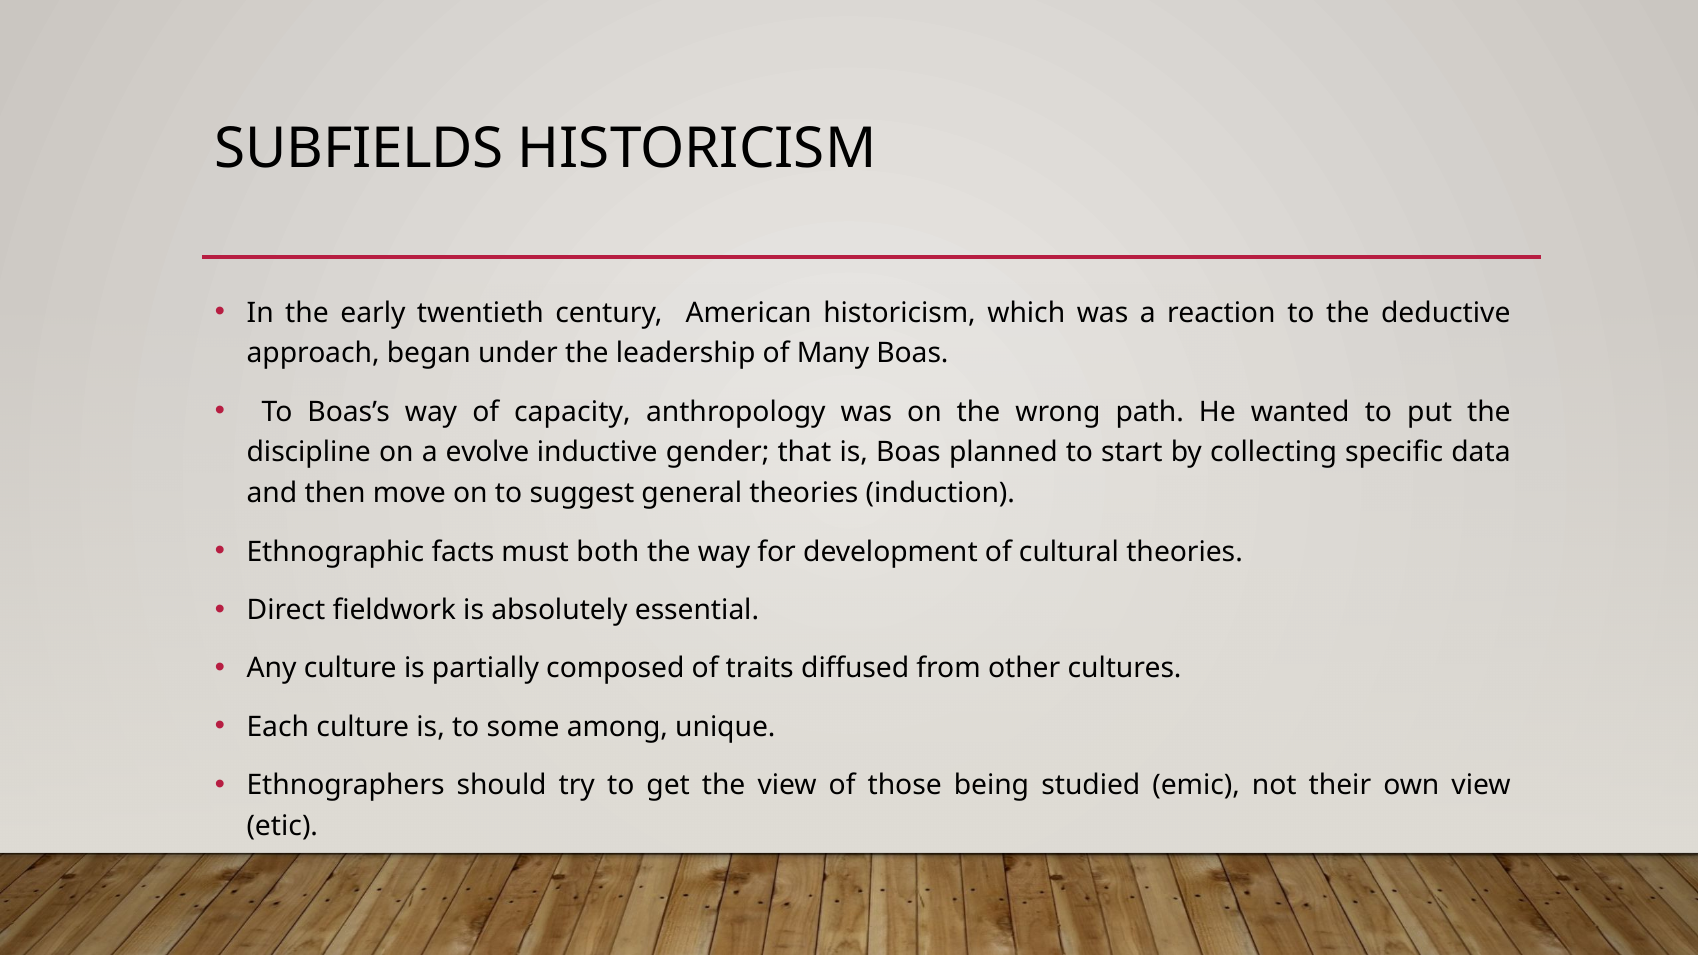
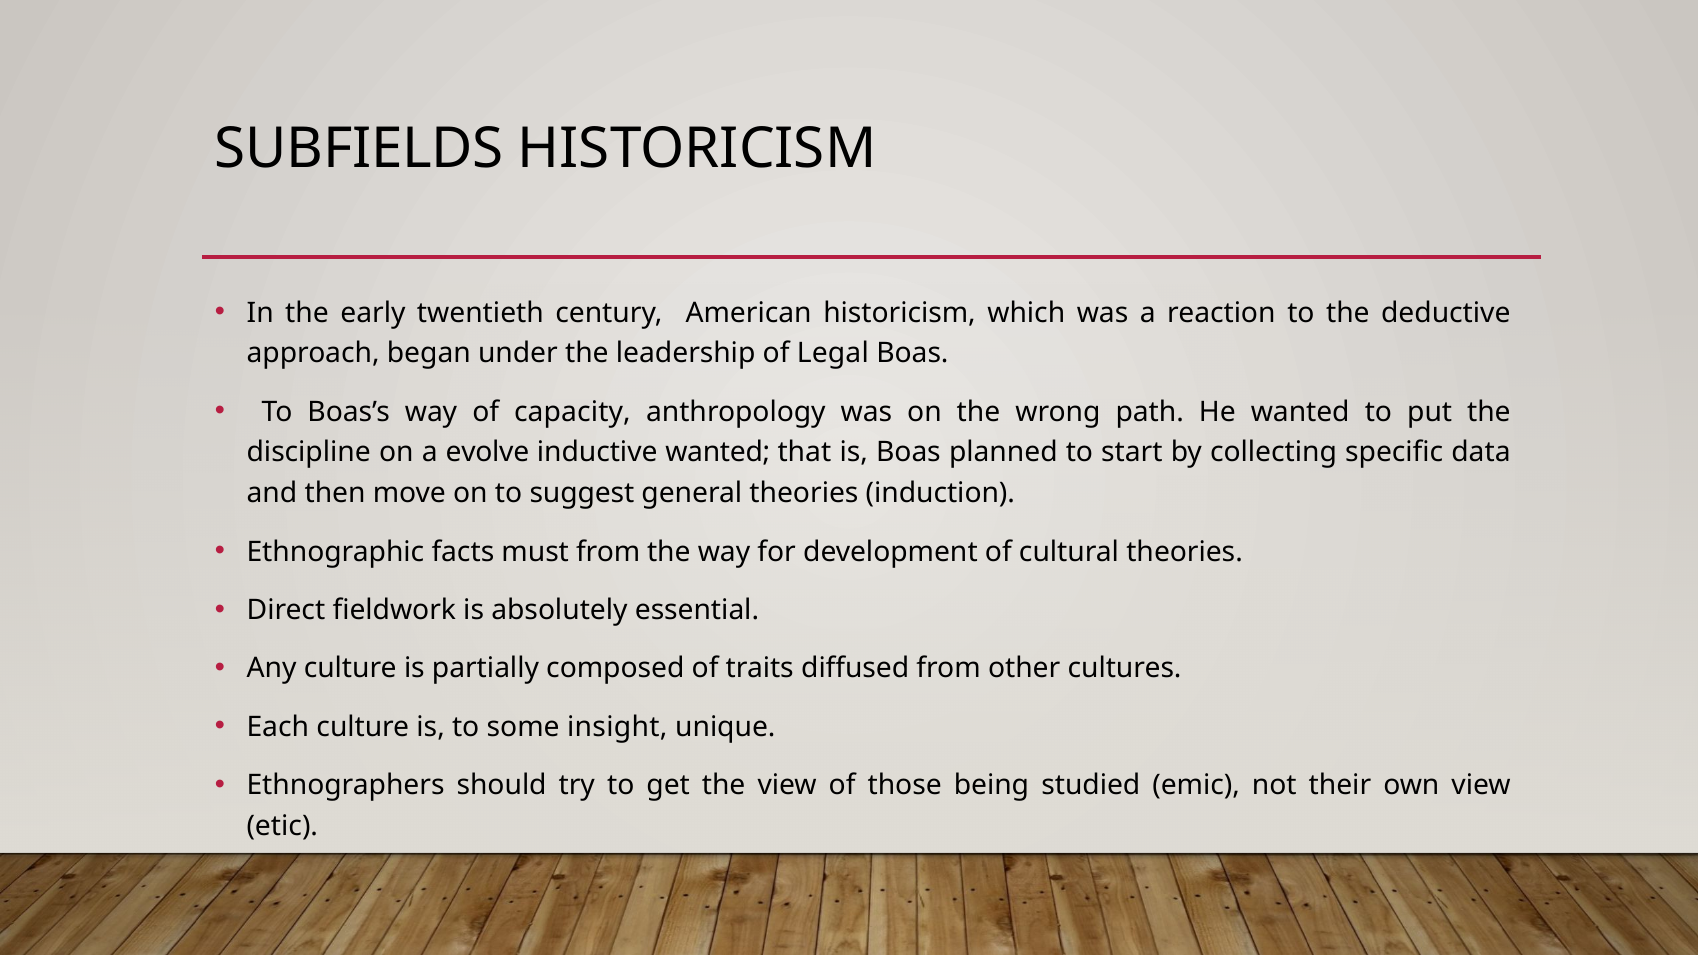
Many: Many -> Legal
inductive gender: gender -> wanted
must both: both -> from
among: among -> insight
